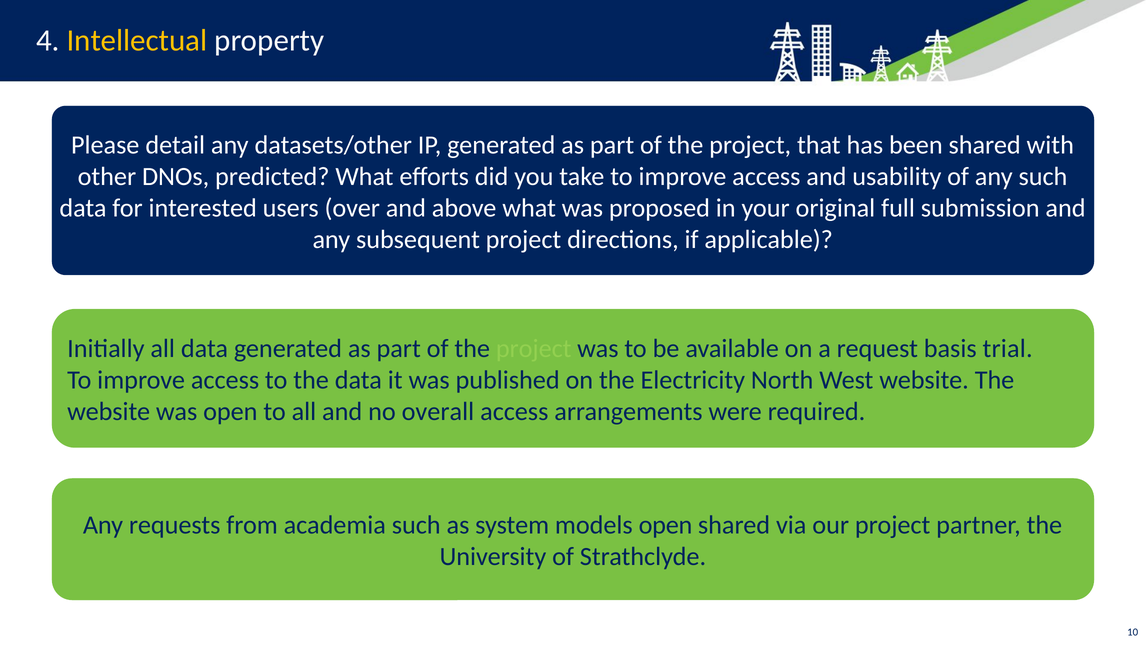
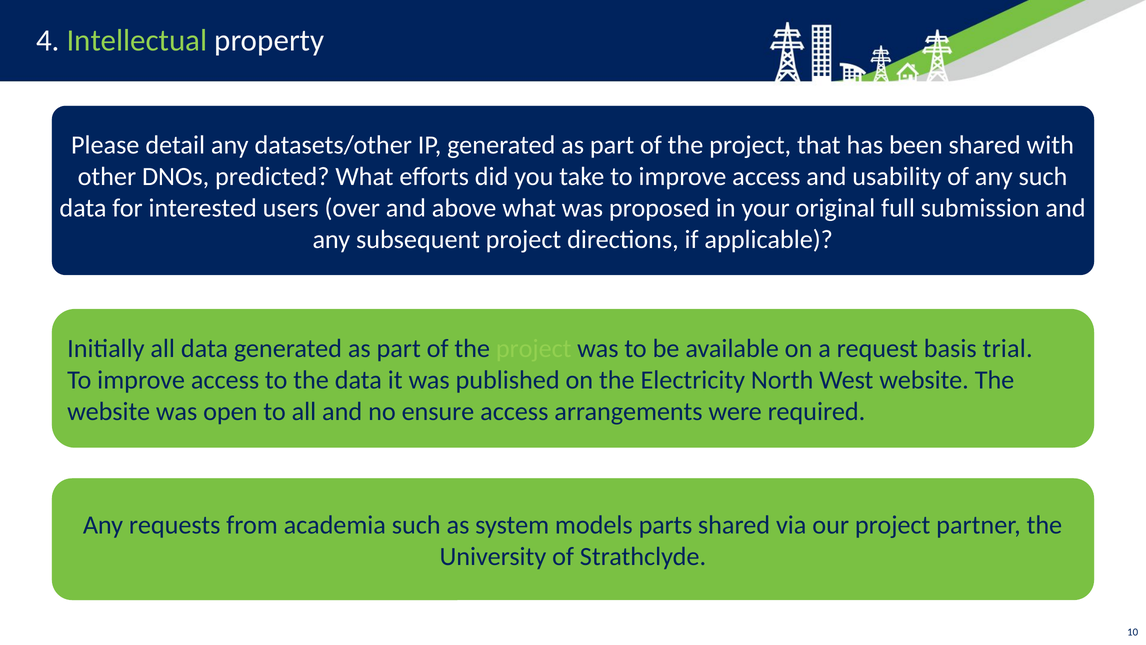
Intellectual colour: yellow -> light green
overall: overall -> ensure
models open: open -> parts
